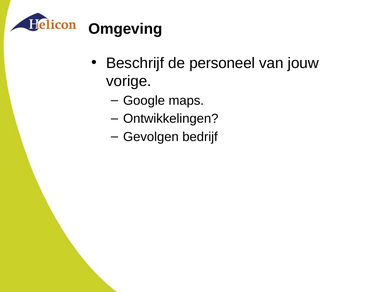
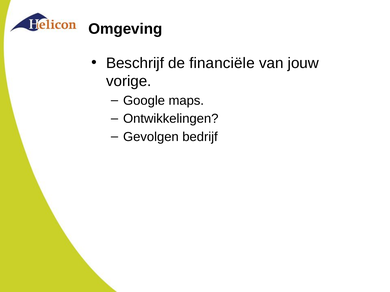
personeel: personeel -> financiële
